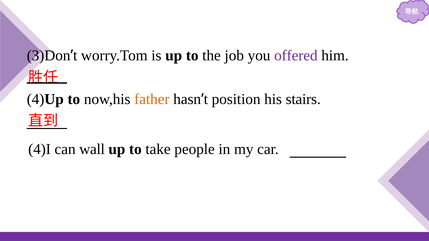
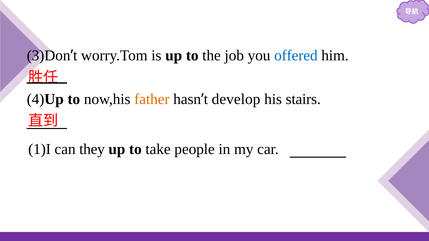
offered colour: purple -> blue
position: position -> develop
4)I: 4)I -> 1)I
wall: wall -> they
